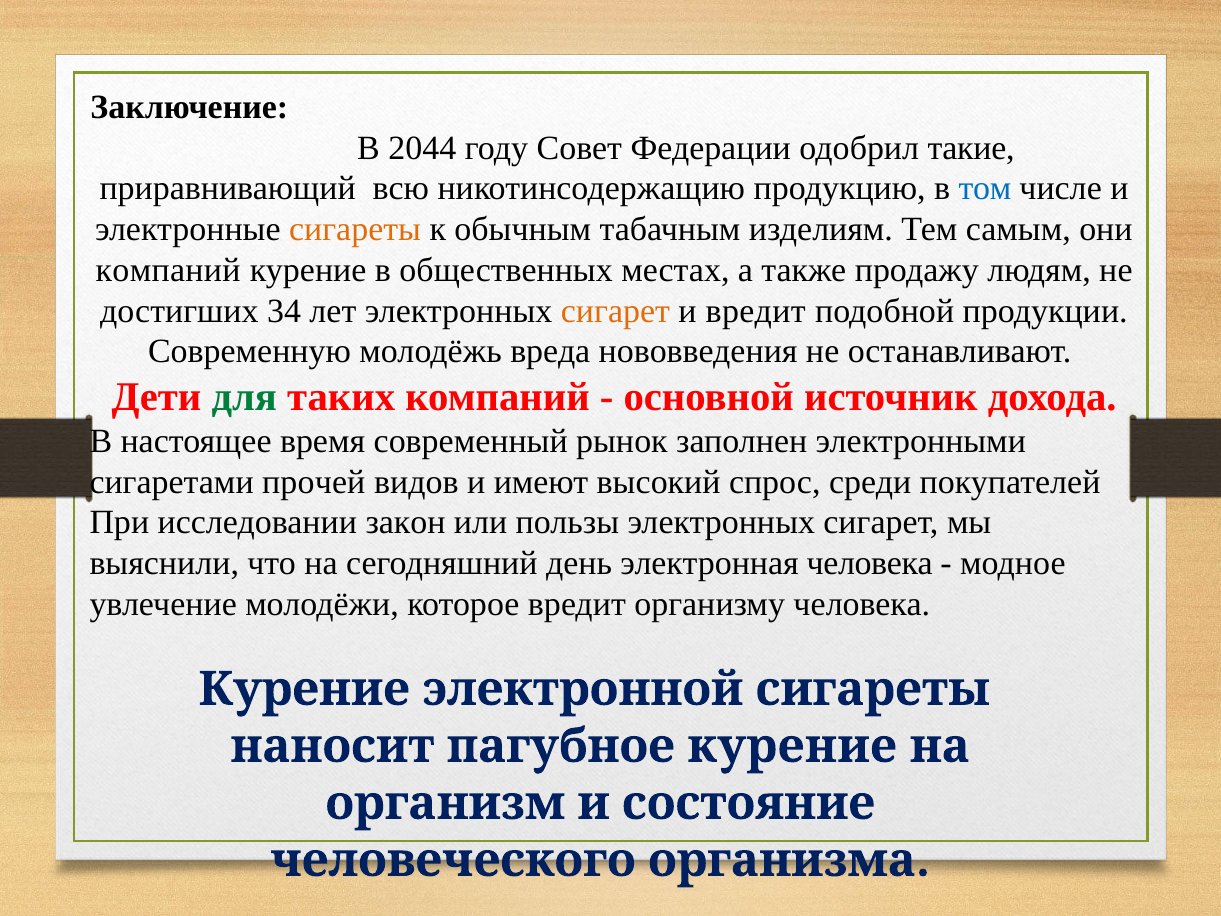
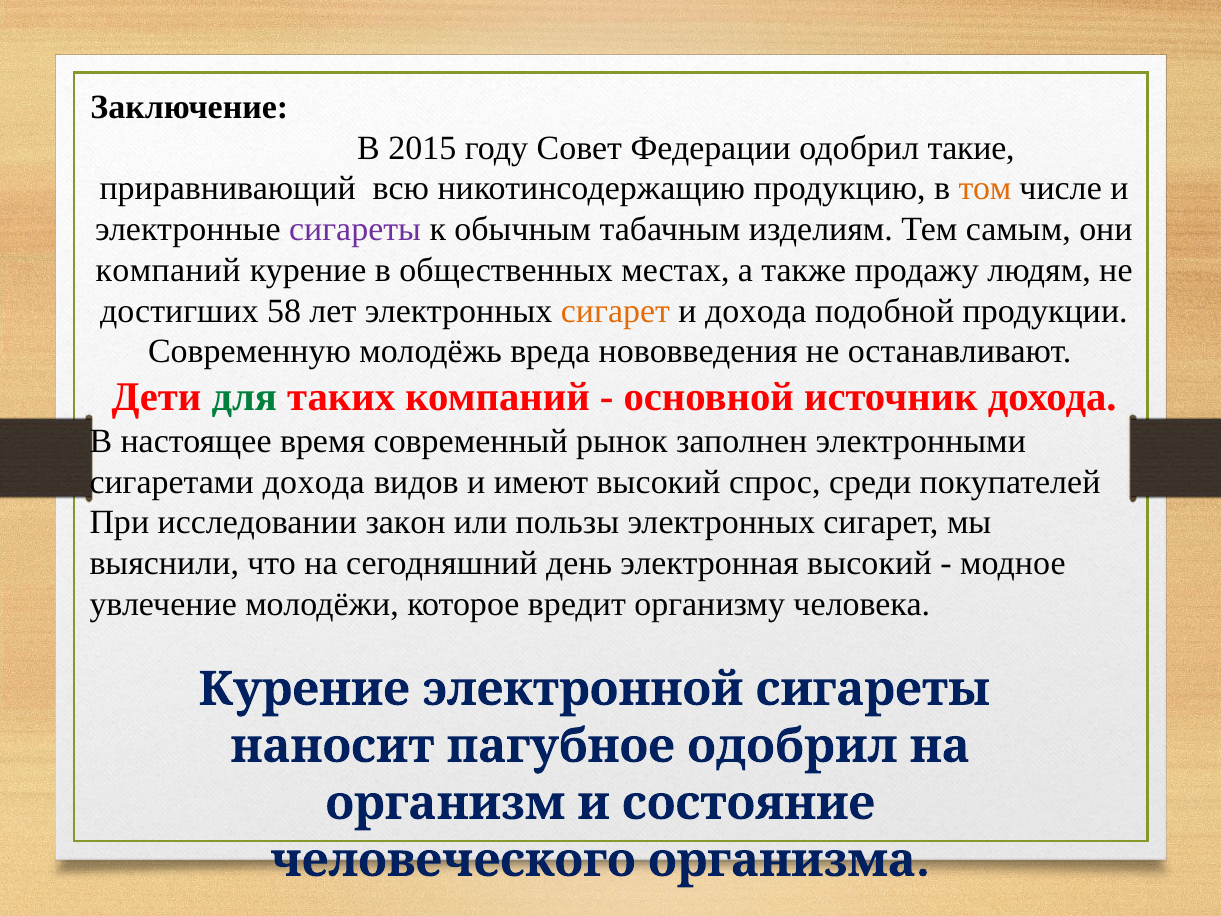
2044: 2044 -> 2015
том colour: blue -> orange
сигареты at (355, 229) colour: orange -> purple
34: 34 -> 58
и вредит: вредит -> дохода
сигаретами прочей: прочей -> дохода
электронная человека: человека -> высокий
пагубное курение: курение -> одобрил
